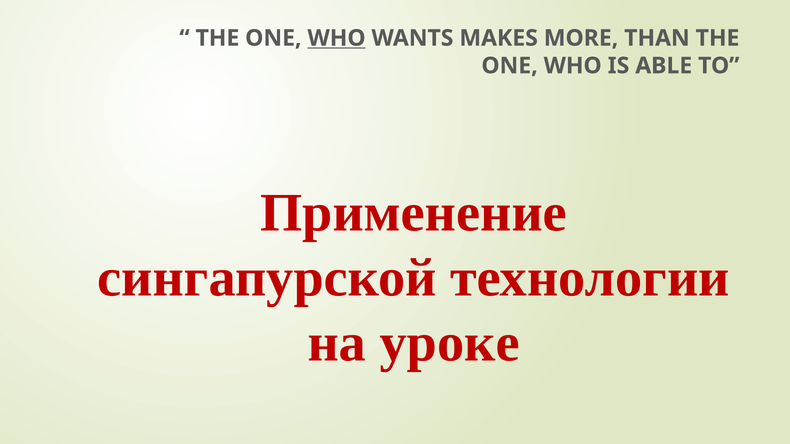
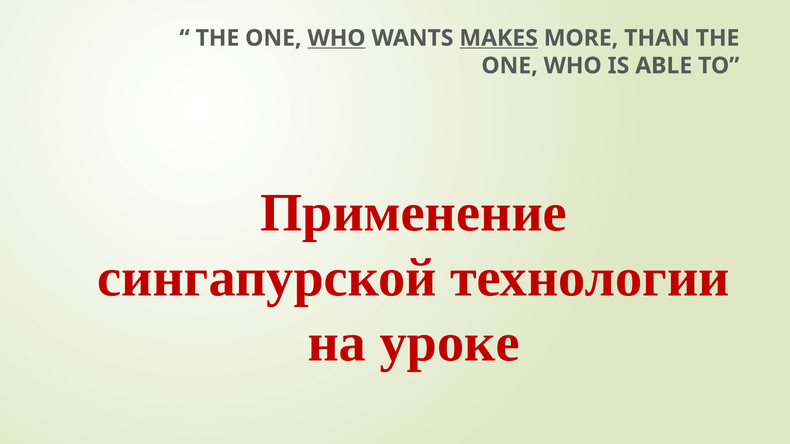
MAKES underline: none -> present
